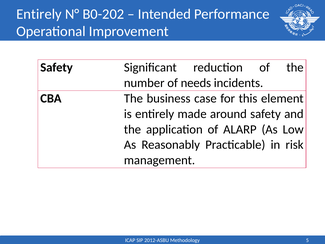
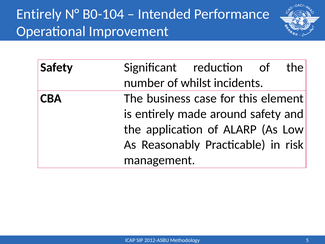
B0-202: B0-202 -> B0-104
needs: needs -> whilst
